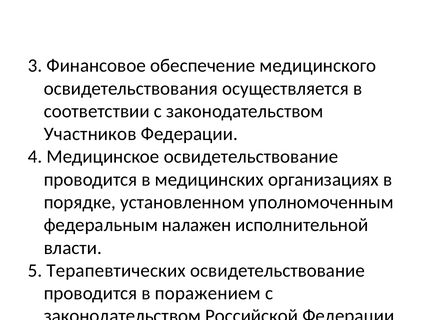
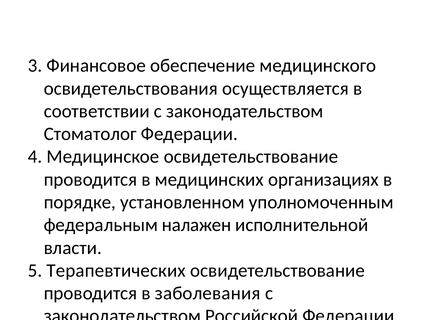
Участников: Участников -> Стоматолог
поражением: поражением -> заболевания
